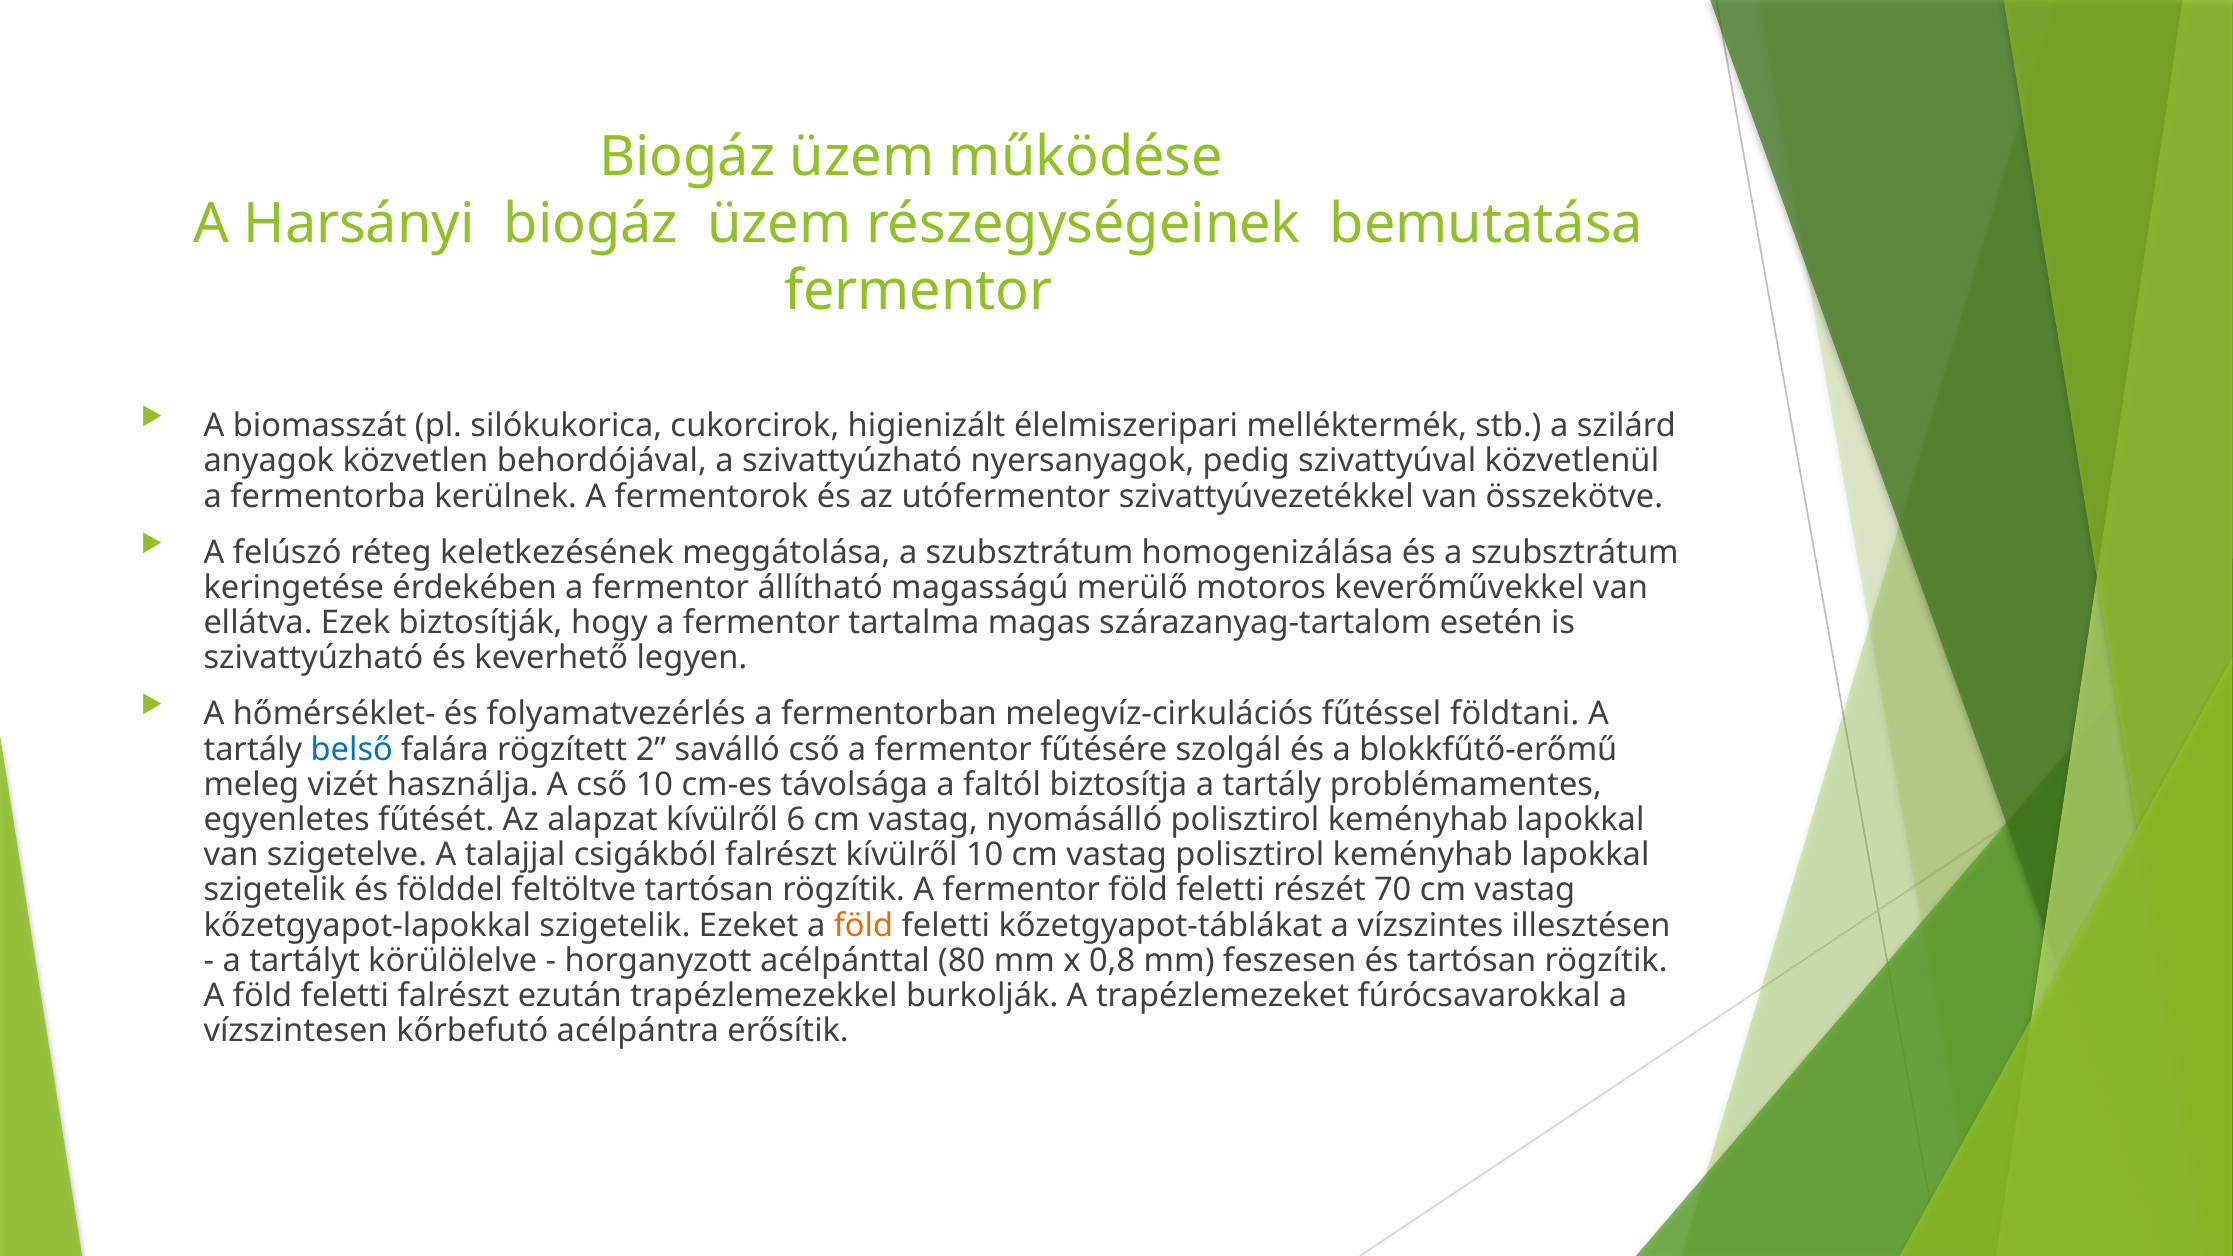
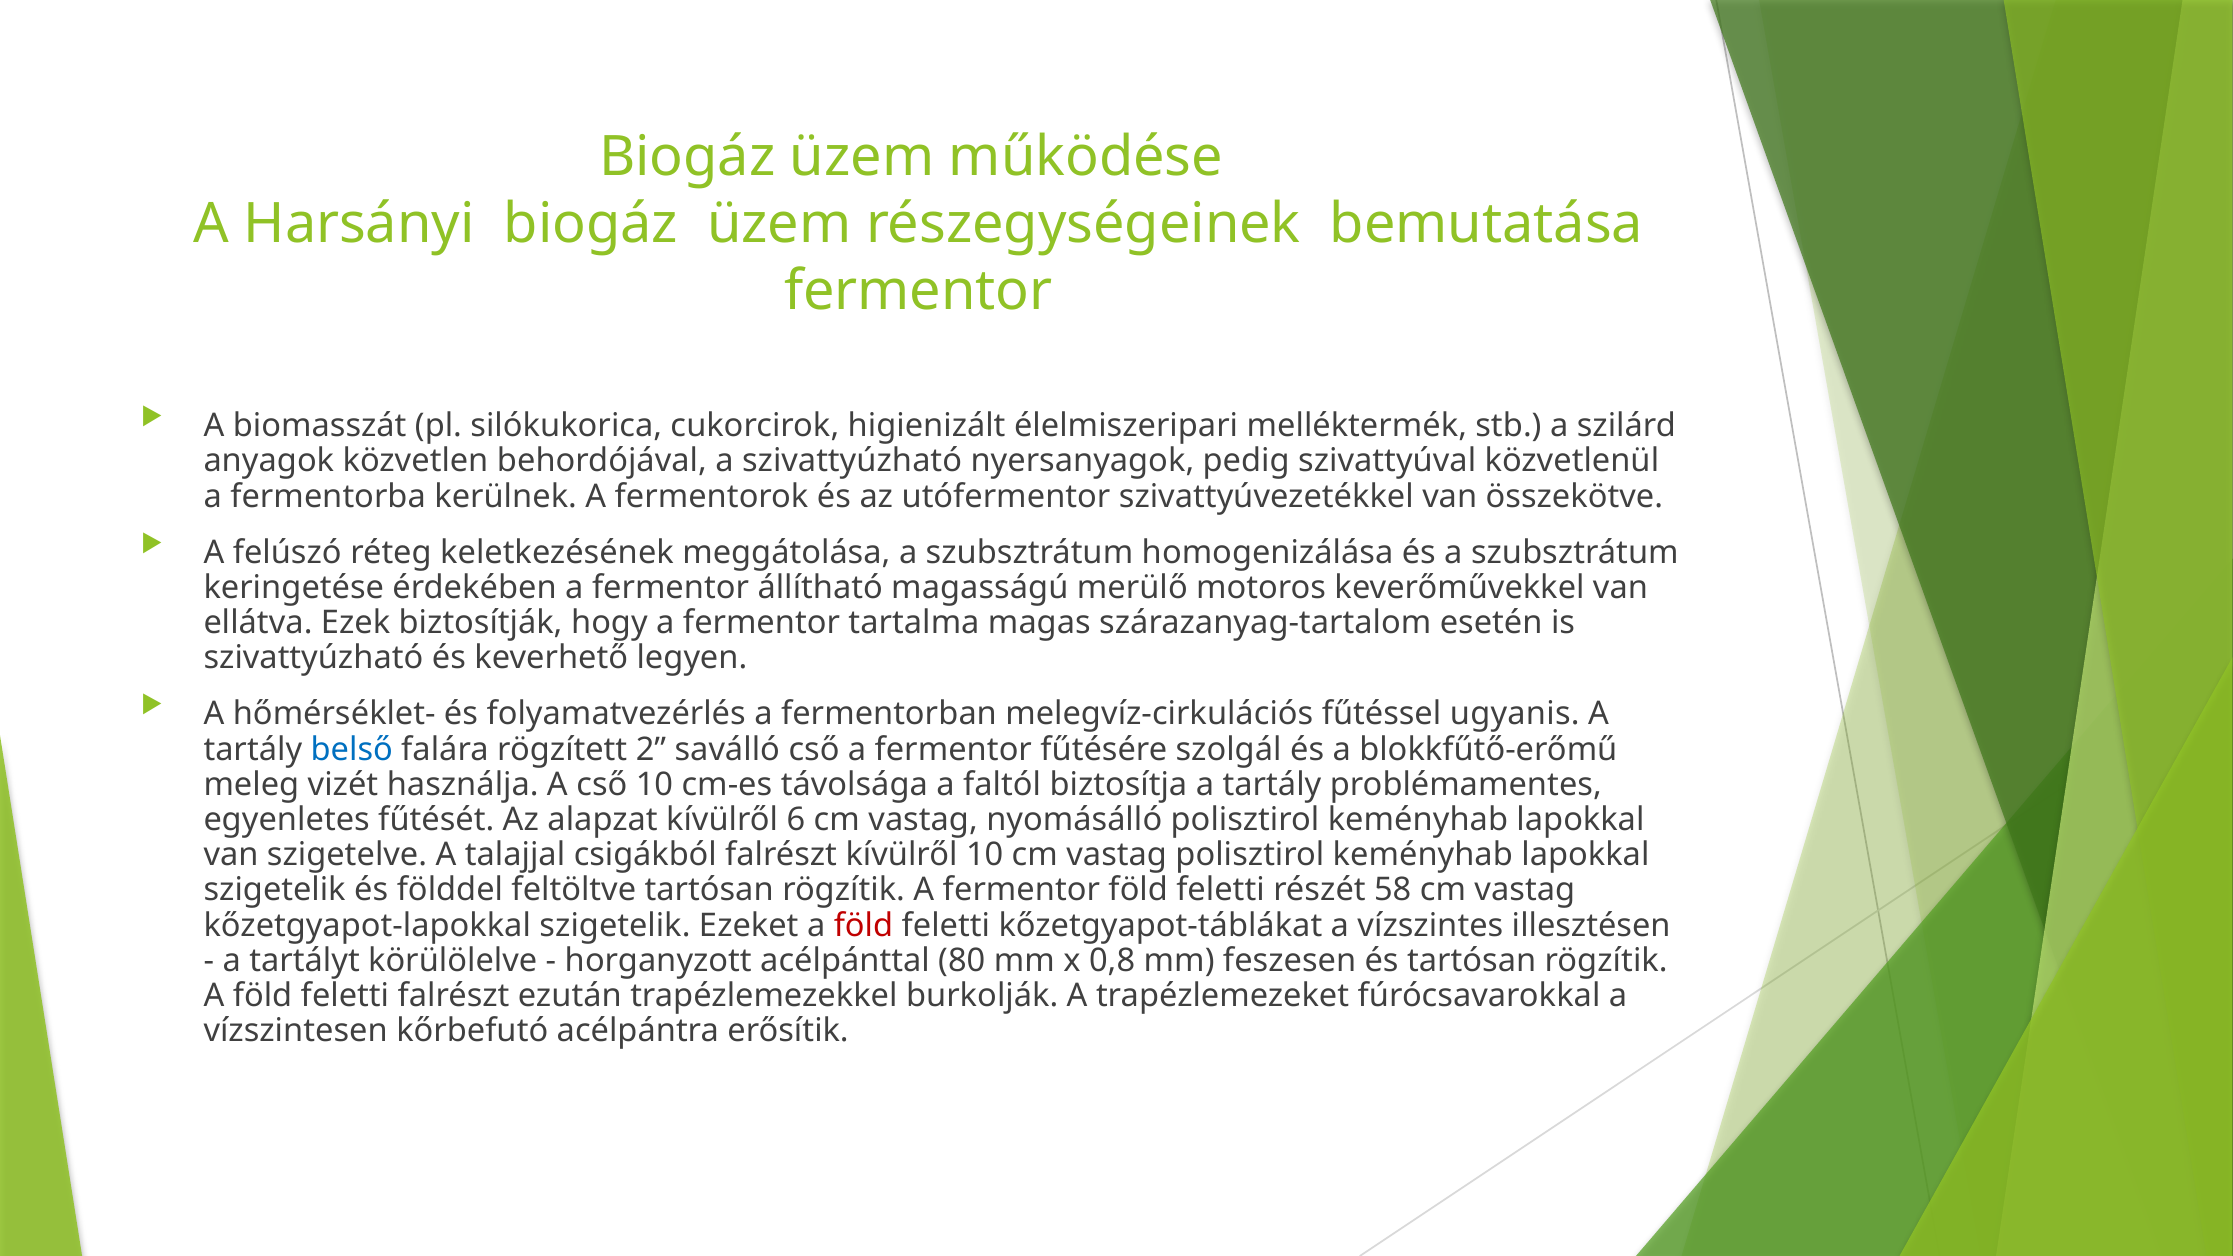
földtani: földtani -> ugyanis
70: 70 -> 58
föld at (863, 925) colour: orange -> red
